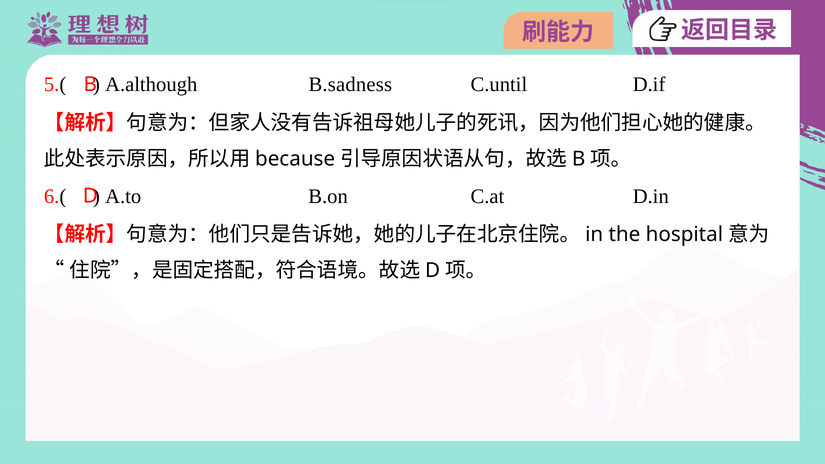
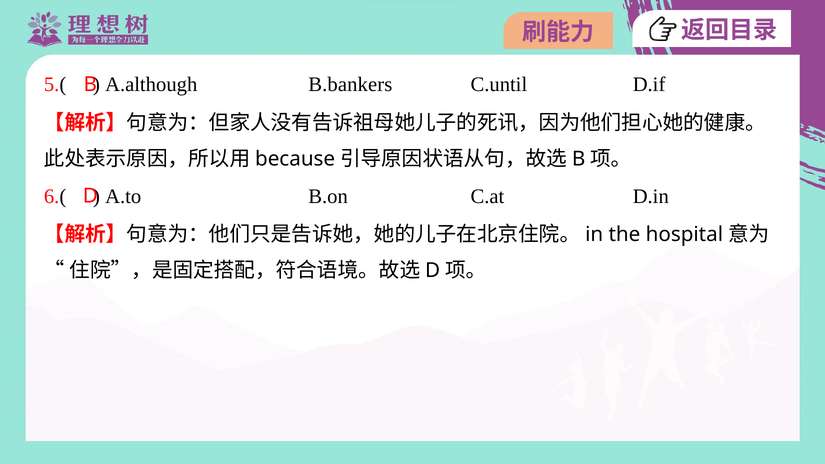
B.sadness: B.sadness -> B.bankers
